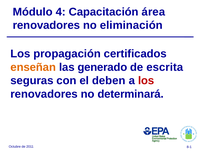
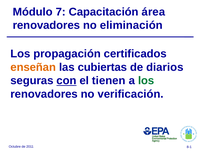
4: 4 -> 7
generado: generado -> cubiertas
escrita: escrita -> diarios
con underline: none -> present
deben: deben -> tienen
los at (146, 81) colour: red -> green
determinará: determinará -> verificación
